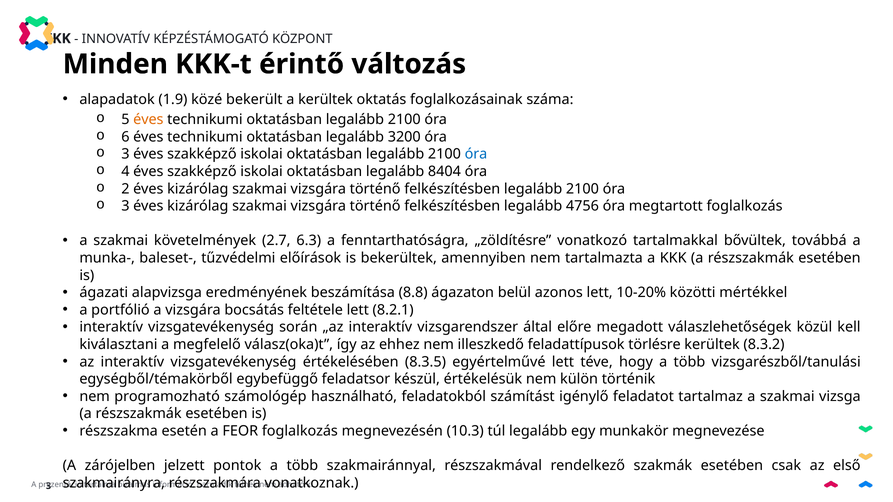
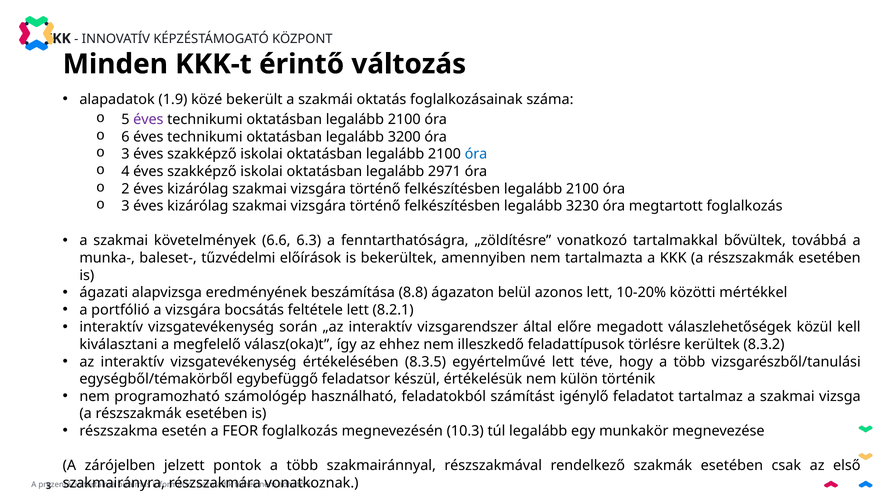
a kerültek: kerültek -> szakmái
éves at (148, 120) colour: orange -> purple
8404: 8404 -> 2971
4756: 4756 -> 3230
2.7: 2.7 -> 6.6
